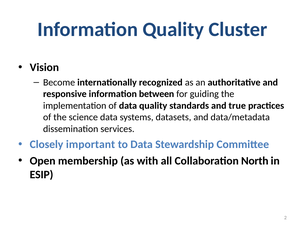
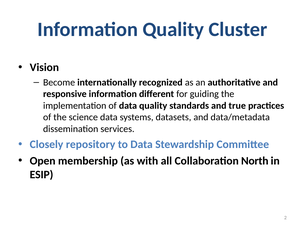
between: between -> different
important: important -> repository
